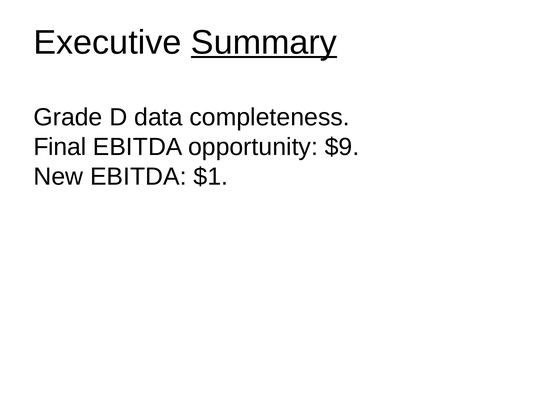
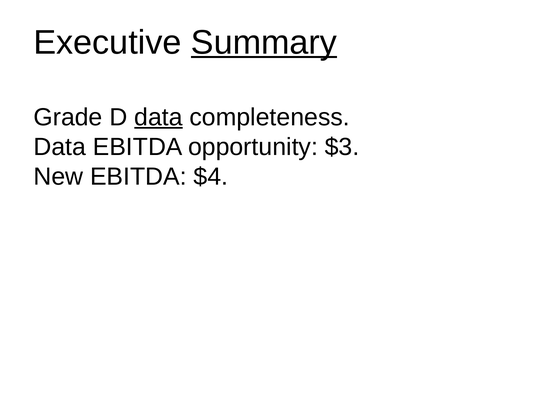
data at (158, 117) underline: none -> present
Final at (60, 147): Final -> Data
$9: $9 -> $3
$1: $1 -> $4
